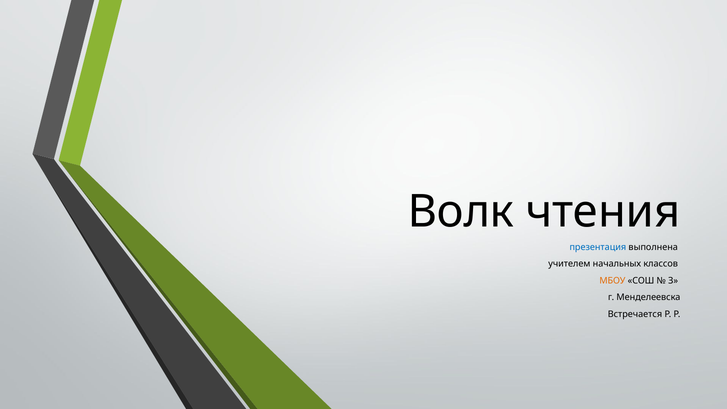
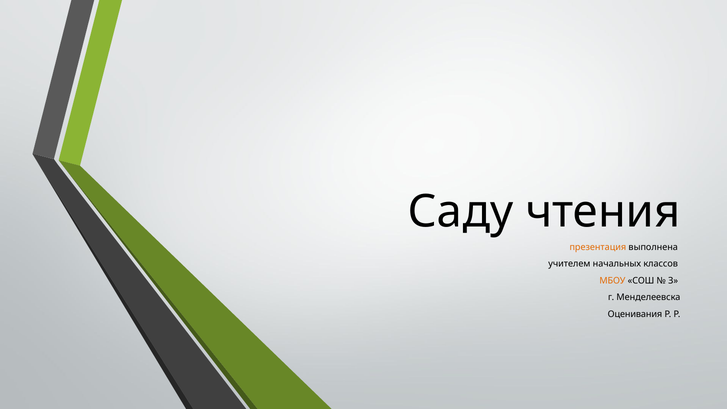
Волк: Волк -> Саду
презентация colour: blue -> orange
Встречается: Встречается -> Оценивания
